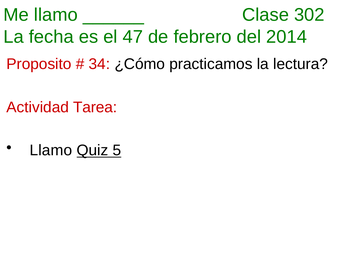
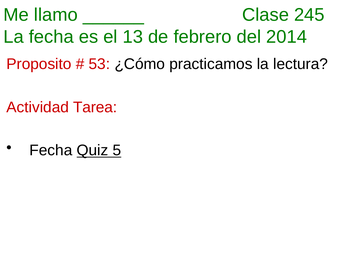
302: 302 -> 245
47: 47 -> 13
34: 34 -> 53
Llamo at (51, 151): Llamo -> Fecha
